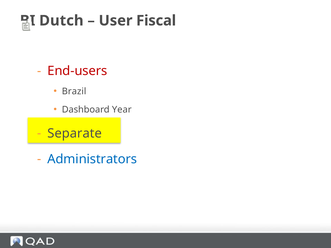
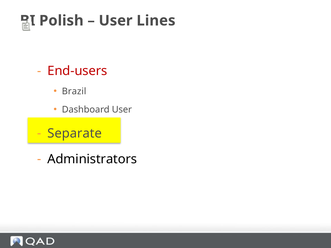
Dutch: Dutch -> Polish
Fiscal: Fiscal -> Lines
Dashboard Year: Year -> User
Administrators colour: blue -> black
